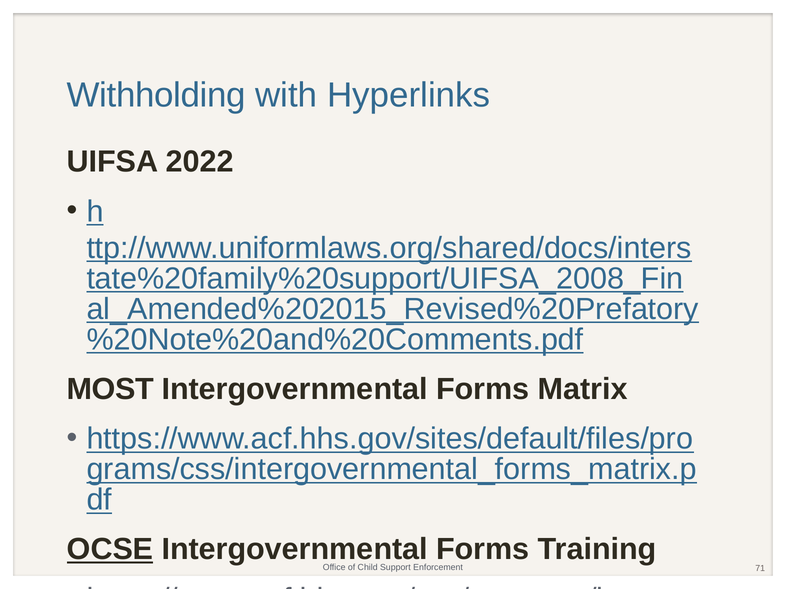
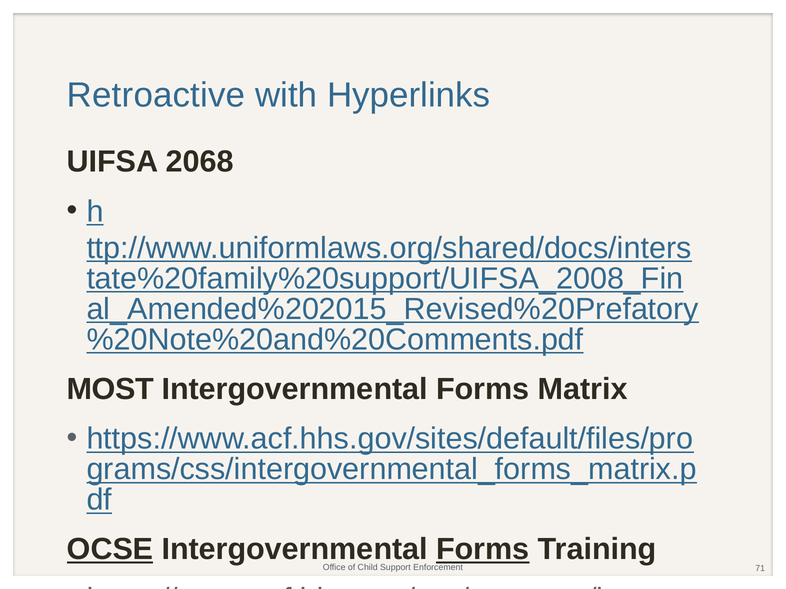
Withholding: Withholding -> Retroactive
2022: 2022 -> 2068
Forms at (483, 550) underline: none -> present
